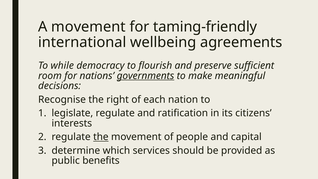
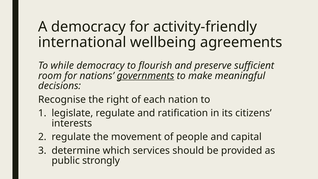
A movement: movement -> democracy
taming-friendly: taming-friendly -> activity-friendly
the at (101, 137) underline: present -> none
benefits: benefits -> strongly
